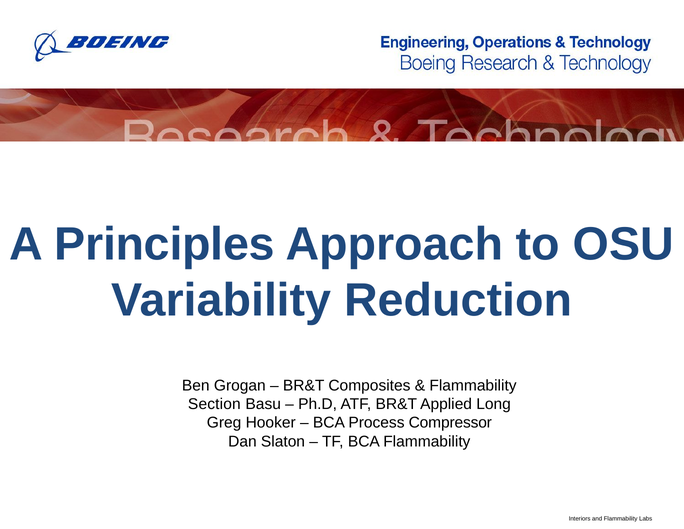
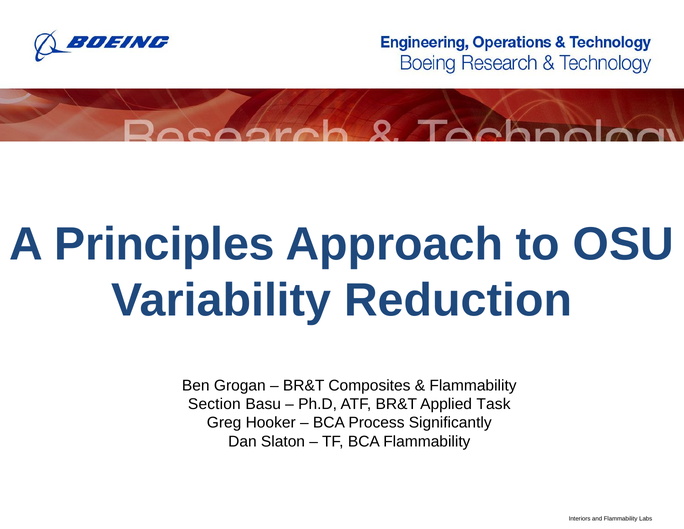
Long: Long -> Task
Compressor: Compressor -> Significantly
